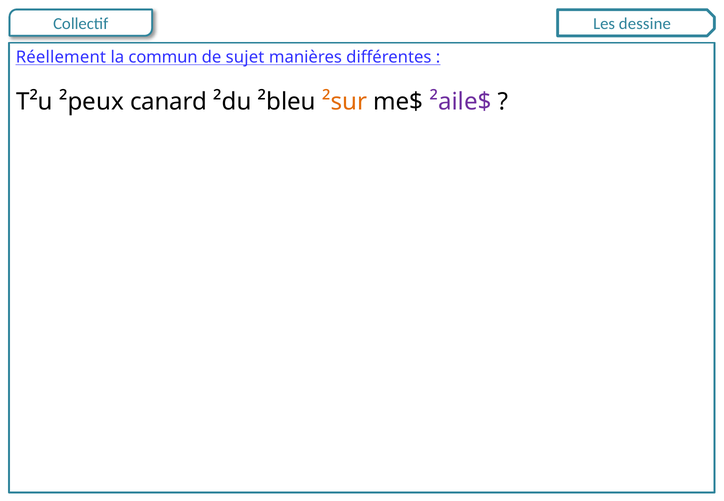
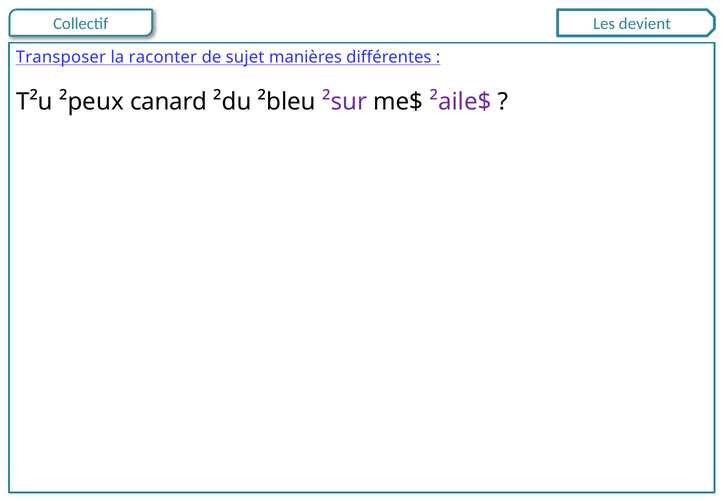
dessine: dessine -> devient
Réellement: Réellement -> Transposer
commun: commun -> raconter
²sur colour: orange -> purple
